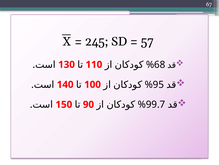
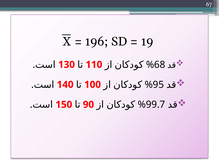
245: 245 -> 196
57: 57 -> 19
